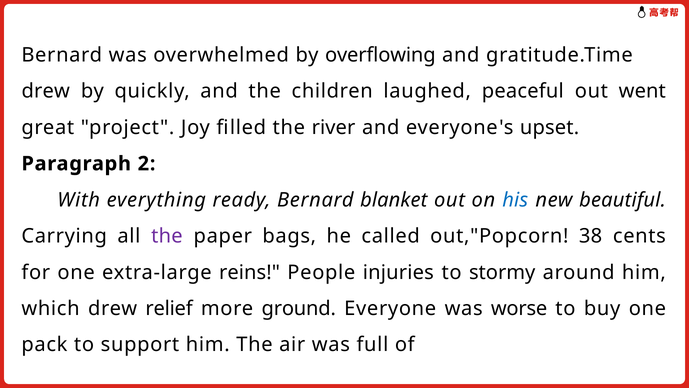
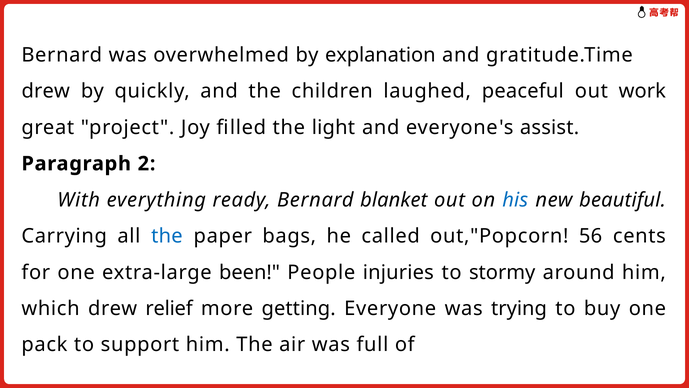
overflowing: overflowing -> explanation
went: went -> work
river: river -> light
upset: upset -> assist
the at (167, 236) colour: purple -> blue
38: 38 -> 56
reins: reins -> been
ground: ground -> getting
worse: worse -> trying
